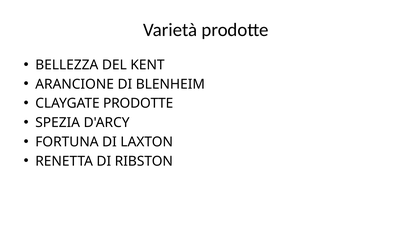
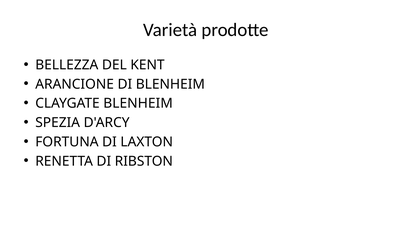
CLAYGATE PRODOTTE: PRODOTTE -> BLENHEIM
